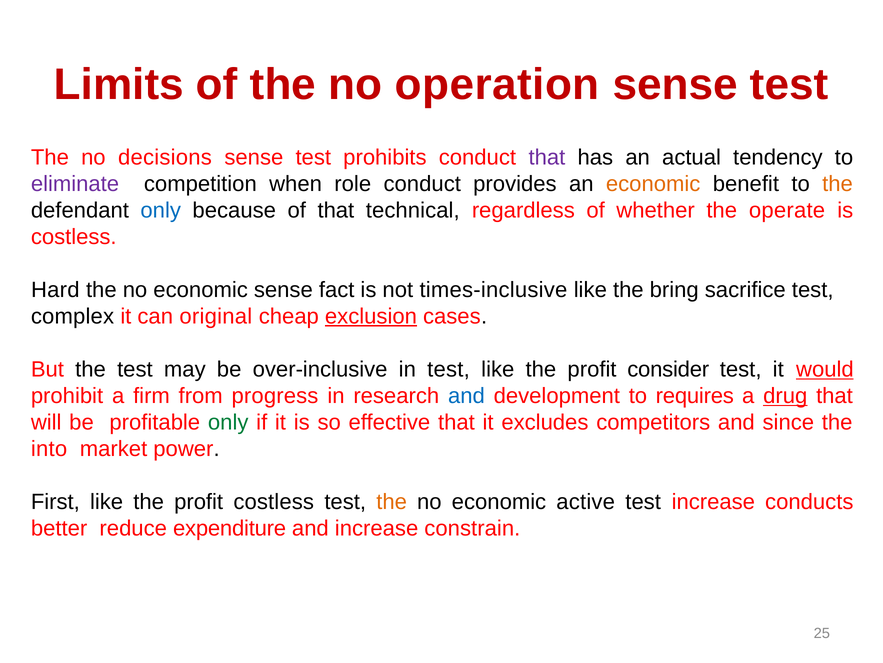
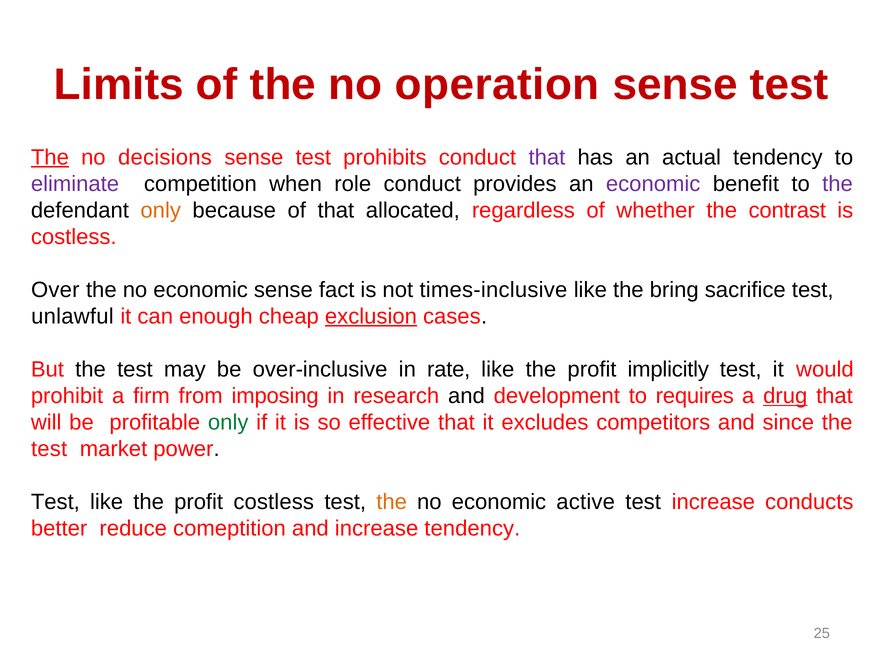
The at (50, 157) underline: none -> present
economic at (653, 184) colour: orange -> purple
the at (838, 184) colour: orange -> purple
only at (161, 210) colour: blue -> orange
technical: technical -> allocated
operate: operate -> contrast
Hard: Hard -> Over
complex: complex -> unlawful
original: original -> enough
in test: test -> rate
consider: consider -> implicitly
would underline: present -> none
progress: progress -> imposing
and at (466, 395) colour: blue -> black
into at (49, 448): into -> test
First at (55, 501): First -> Test
expenditure: expenditure -> comeptition
increase constrain: constrain -> tendency
